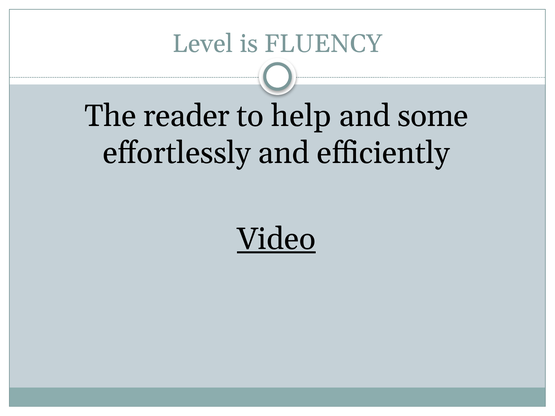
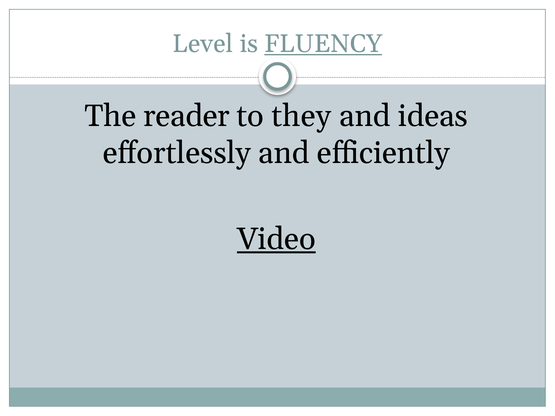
FLUENCY underline: none -> present
help: help -> they
some: some -> ideas
